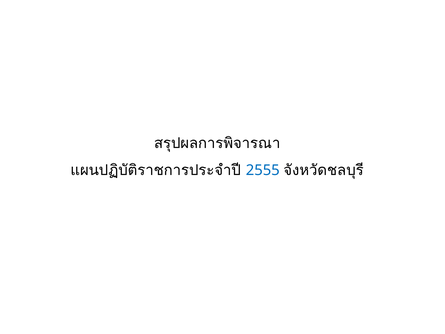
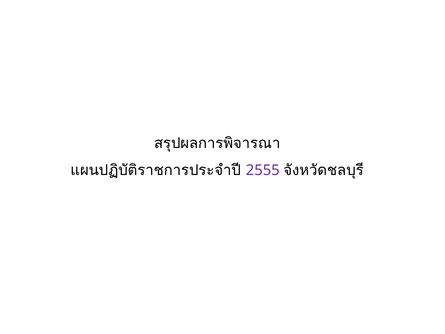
2555 colour: blue -> purple
